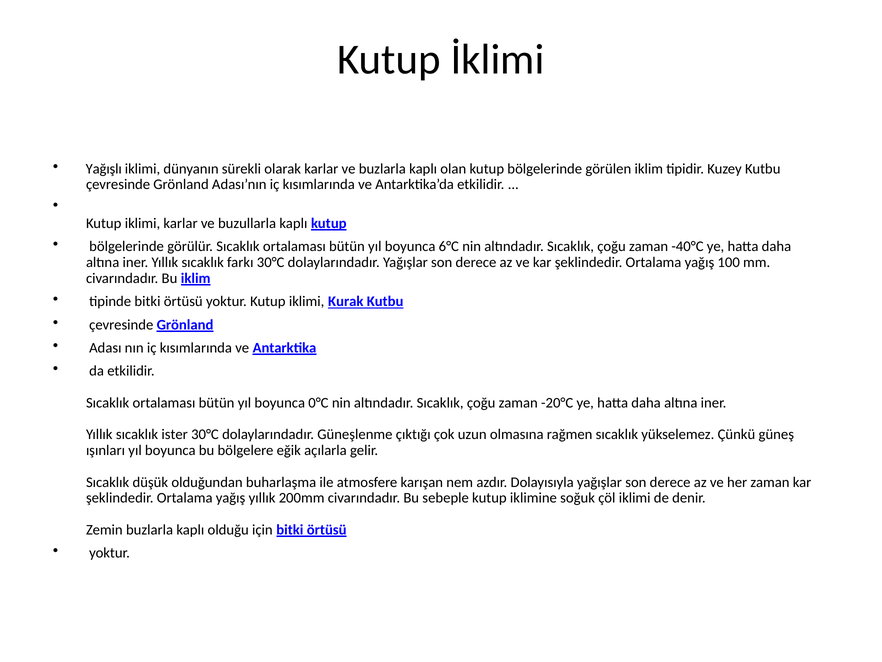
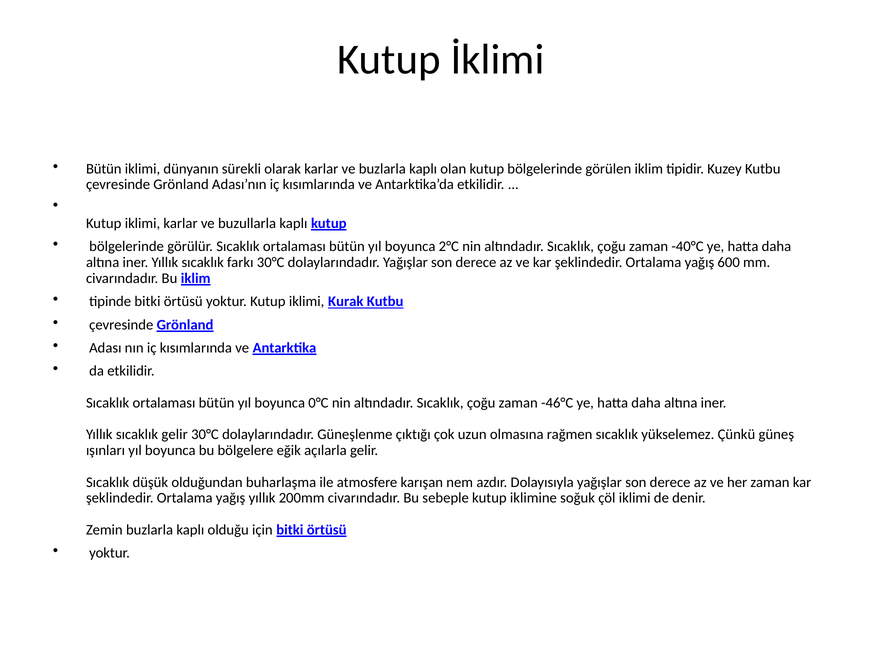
Yağışlı at (104, 169): Yağışlı -> Bütün
6°C: 6°C -> 2°C
100: 100 -> 600
-20°C: -20°C -> -46°C
sıcaklık ister: ister -> gelir
